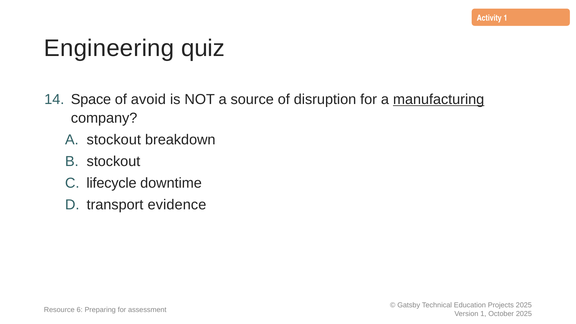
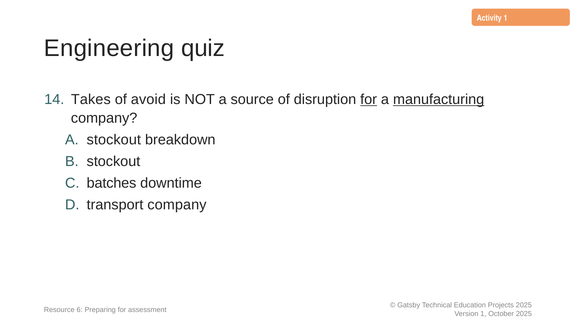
Space: Space -> Takes
for at (369, 99) underline: none -> present
lifecycle: lifecycle -> batches
transport evidence: evidence -> company
